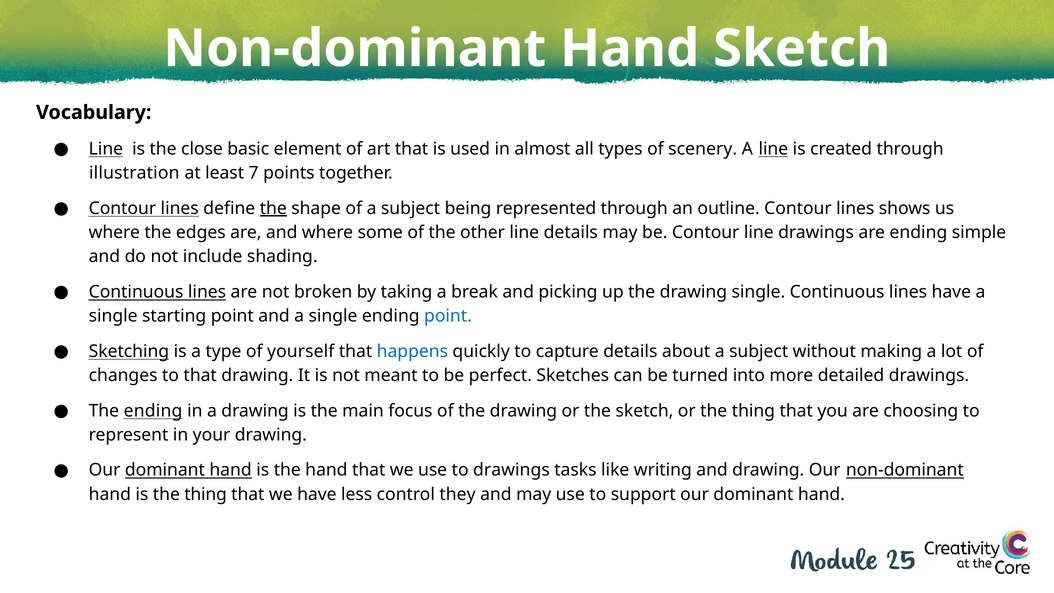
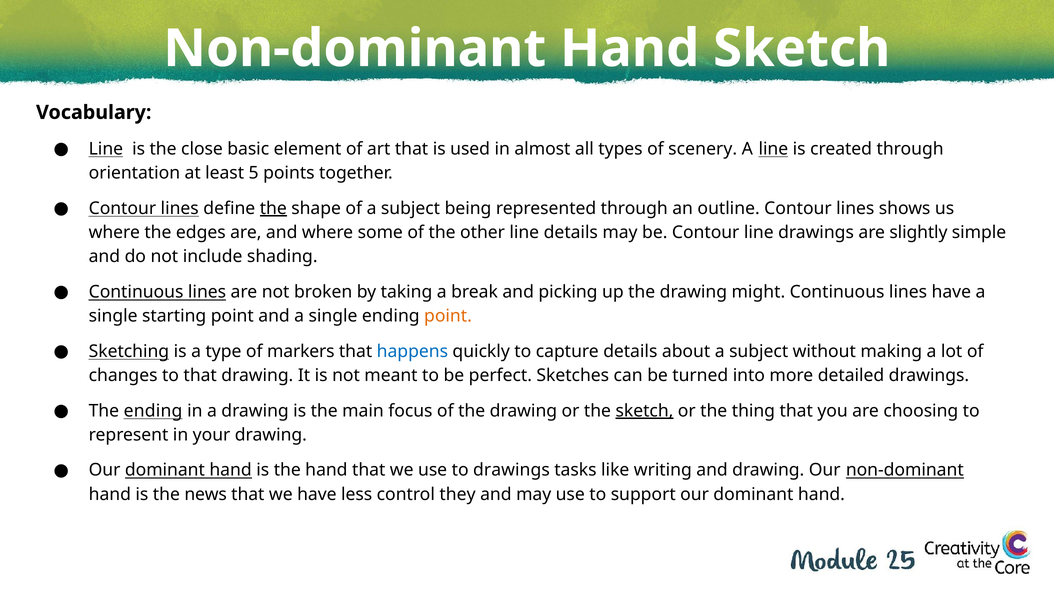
illustration: illustration -> orientation
7: 7 -> 5
are ending: ending -> slightly
drawing single: single -> might
point at (448, 316) colour: blue -> orange
yourself: yourself -> markers
sketch at (644, 411) underline: none -> present
is the thing: thing -> news
